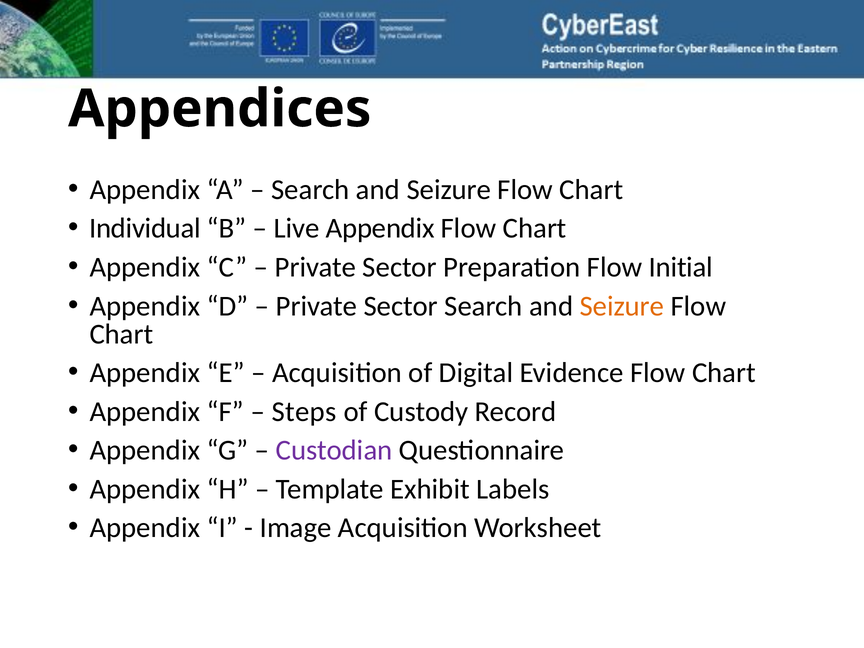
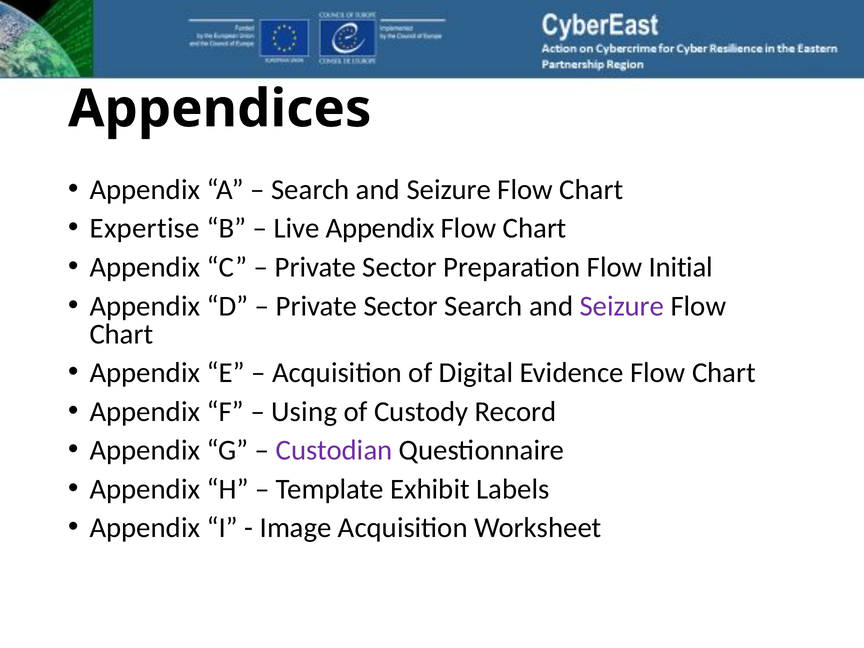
Individual: Individual -> Expertise
Seizure at (622, 306) colour: orange -> purple
Steps: Steps -> Using
